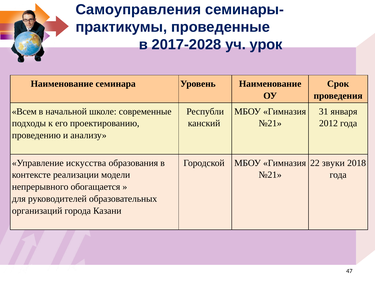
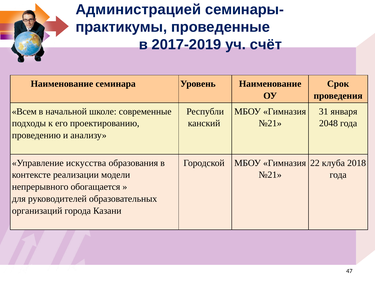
Самоуправления: Самоуправления -> Администрацией
2017-2028: 2017-2028 -> 2017-2019
урок: урок -> счёт
2012: 2012 -> 2048
звуки: звуки -> клуба
